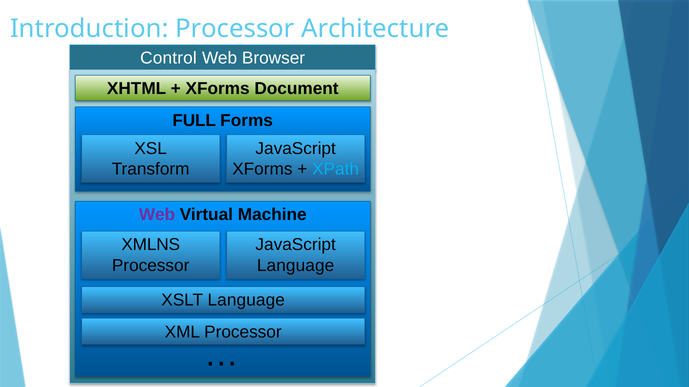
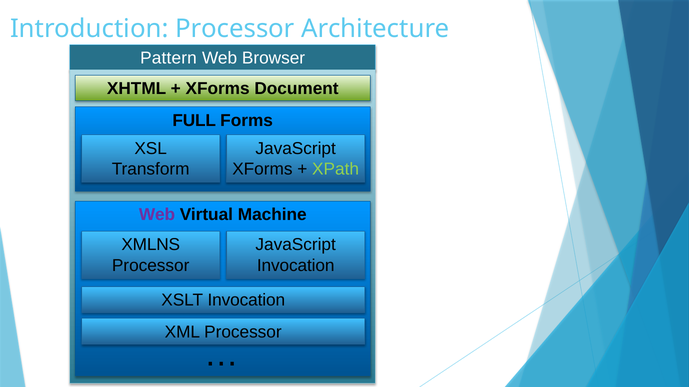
Control: Control -> Pattern
XPath colour: light blue -> light green
Language at (296, 266): Language -> Invocation
XSLT Language: Language -> Invocation
